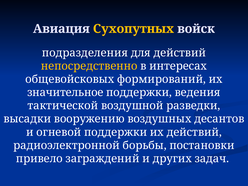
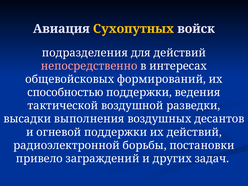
непосредственно colour: yellow -> pink
значительное: значительное -> способностью
вооружению: вооружению -> выполнения
